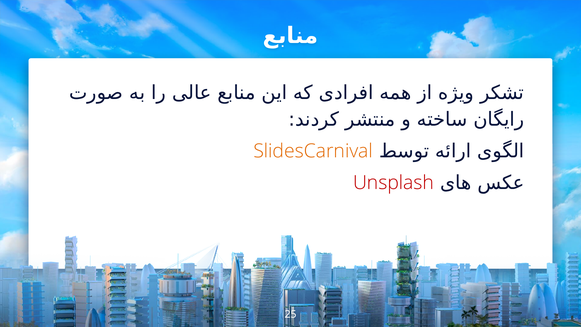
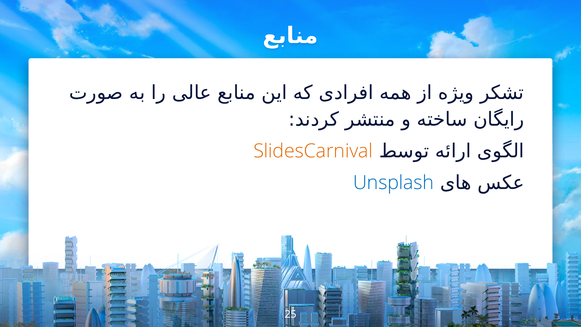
Unsplash colour: red -> blue
